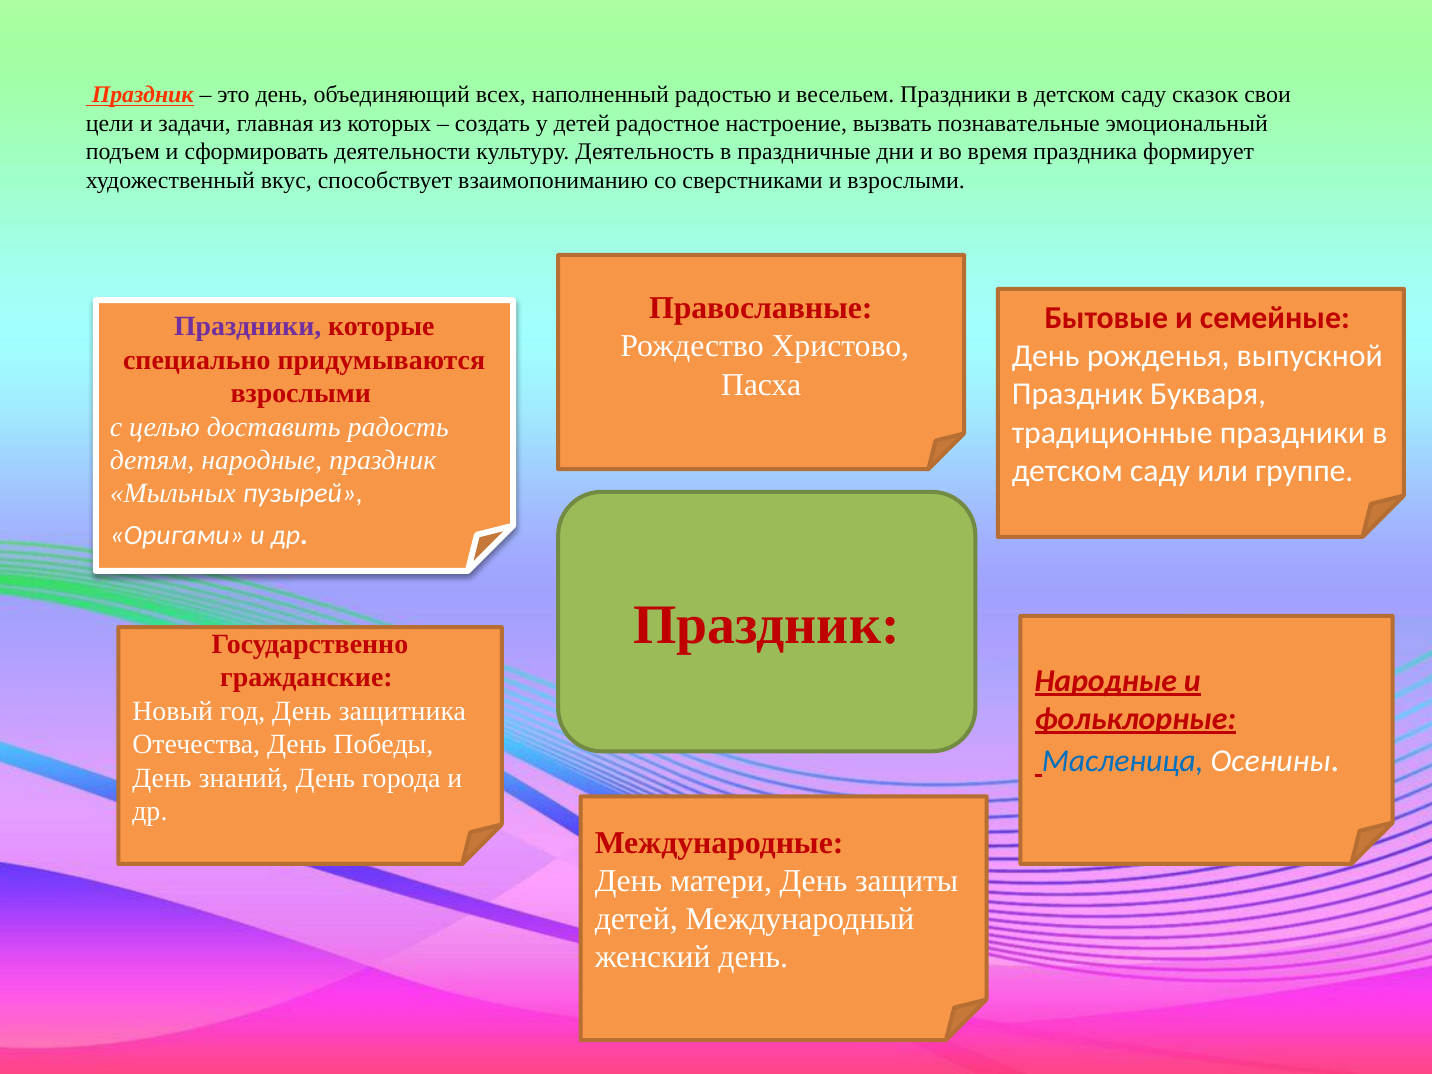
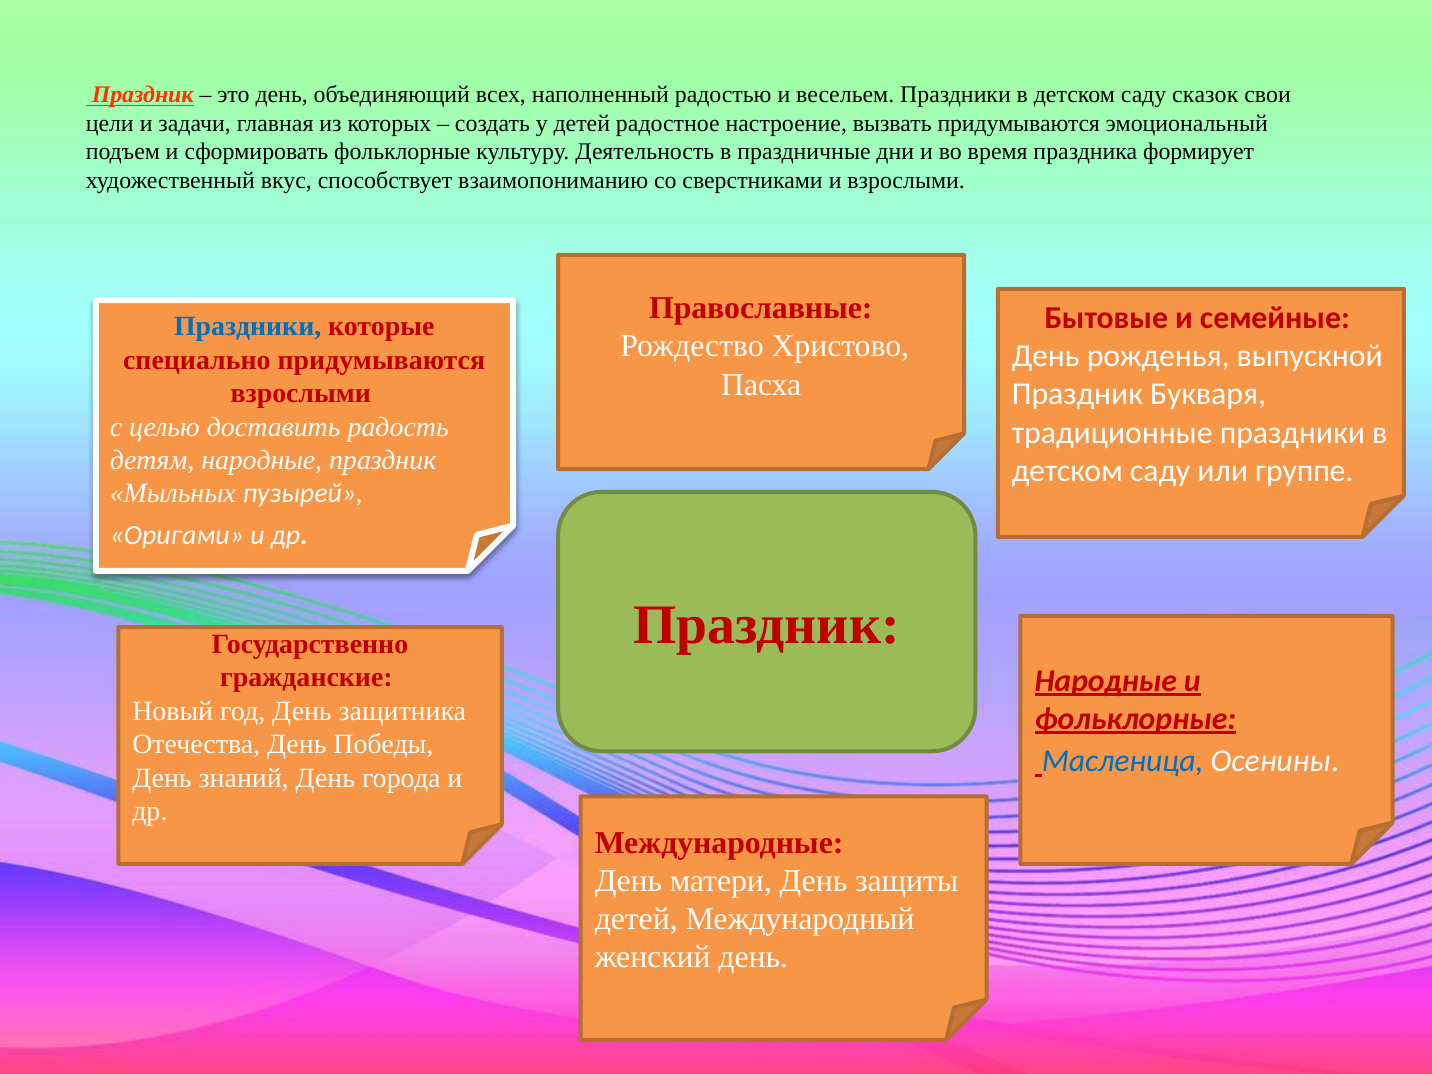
вызвать познавательные: познавательные -> придумываются
сформировать деятельности: деятельности -> фольклорные
Праздники at (248, 327) colour: purple -> blue
